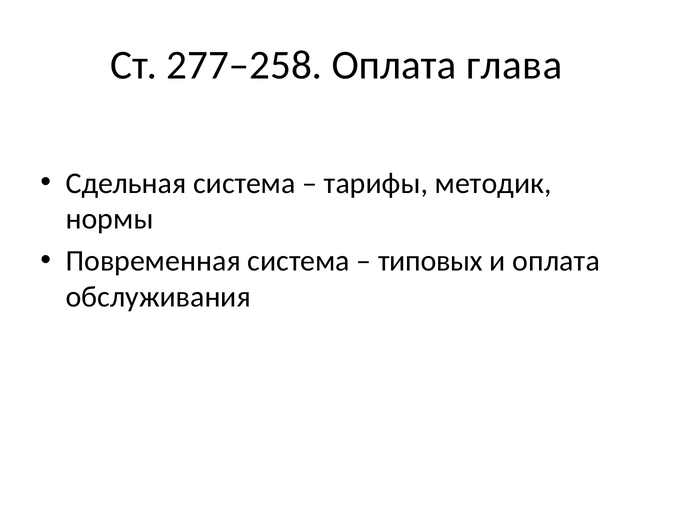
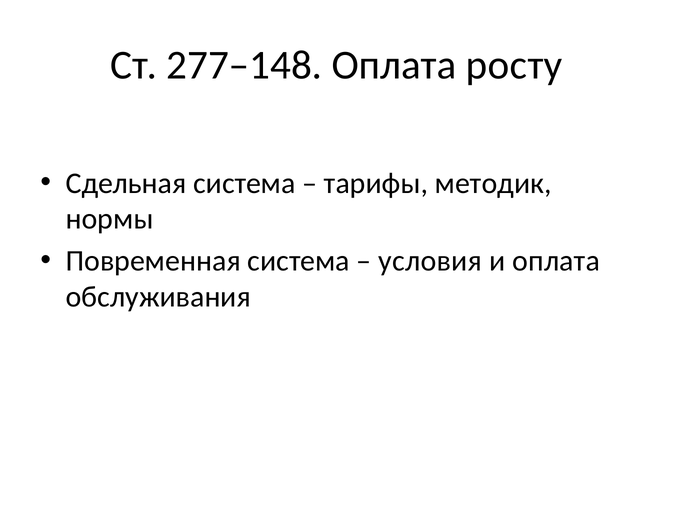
277–258: 277–258 -> 277–148
глава: глава -> росту
типовых: типовых -> условия
